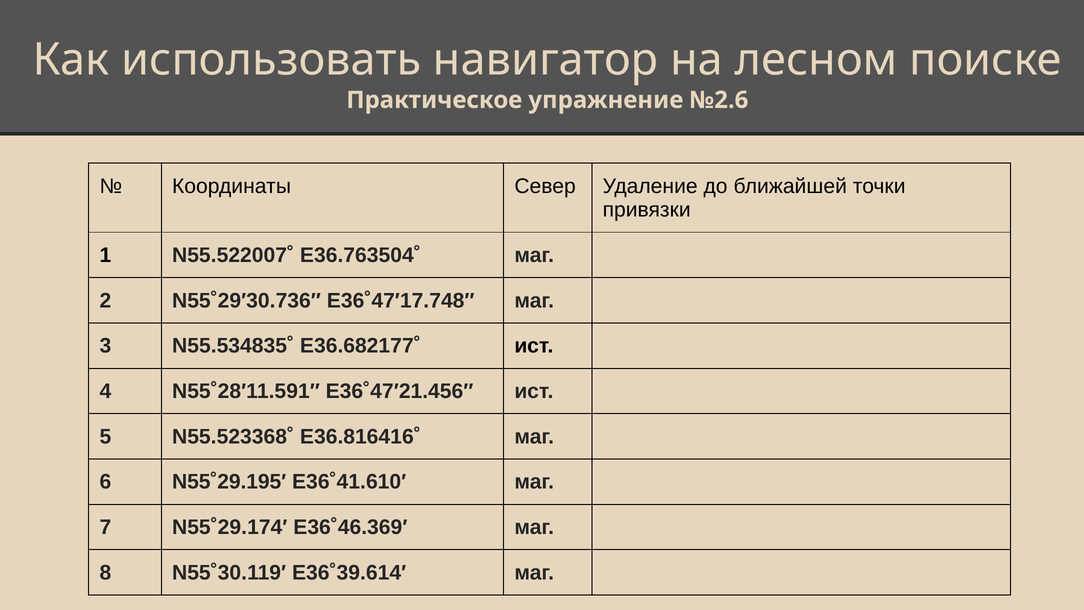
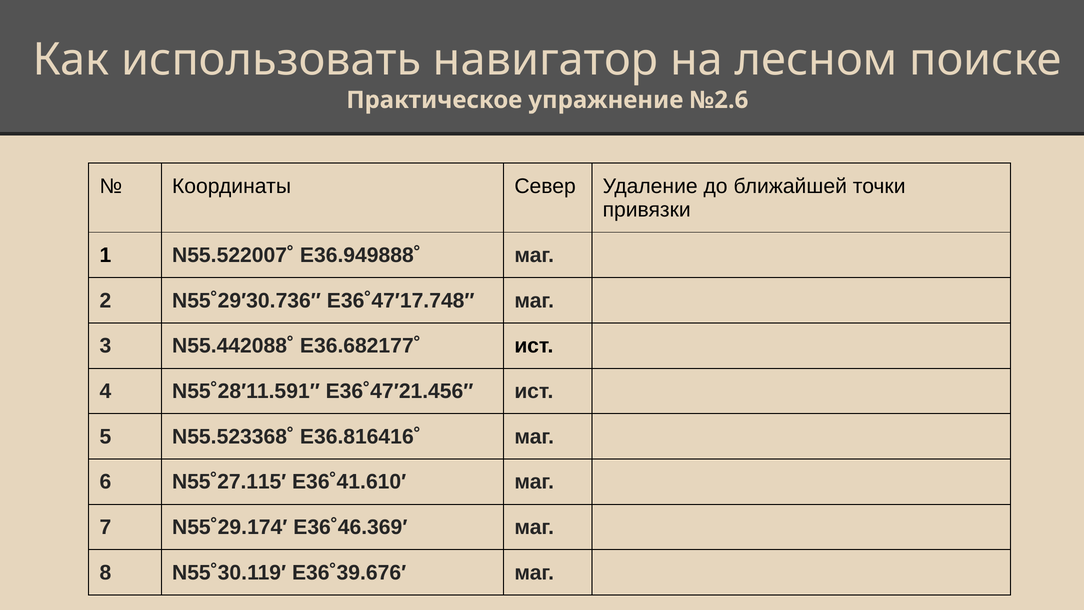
E36.763504˚: E36.763504˚ -> E36.949888˚
N55.534835˚: N55.534835˚ -> N55.442088˚
N55˚29.195′: N55˚29.195′ -> N55˚27.115′
E36˚39.614′: E36˚39.614′ -> E36˚39.676′
